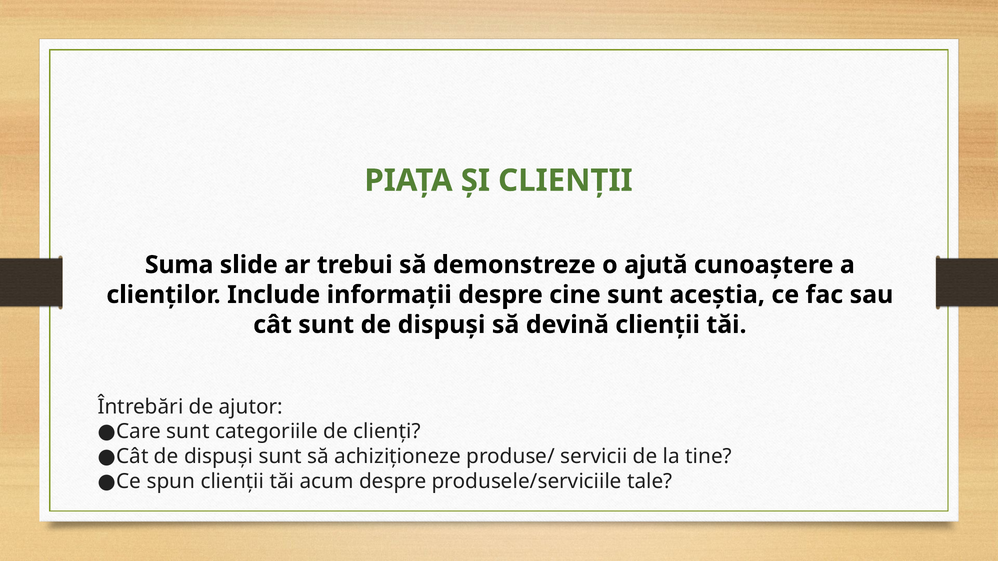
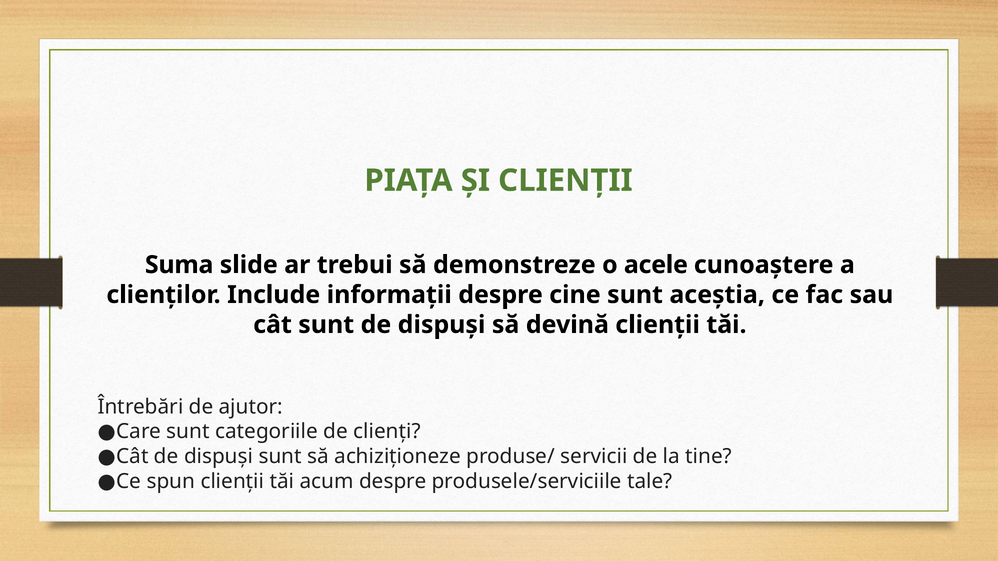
ajută: ajută -> acele
